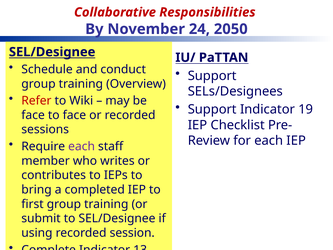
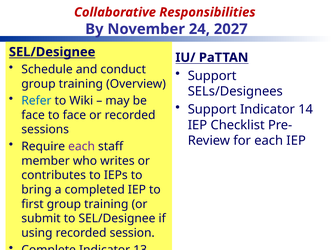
2050: 2050 -> 2027
Refer colour: red -> blue
19: 19 -> 14
